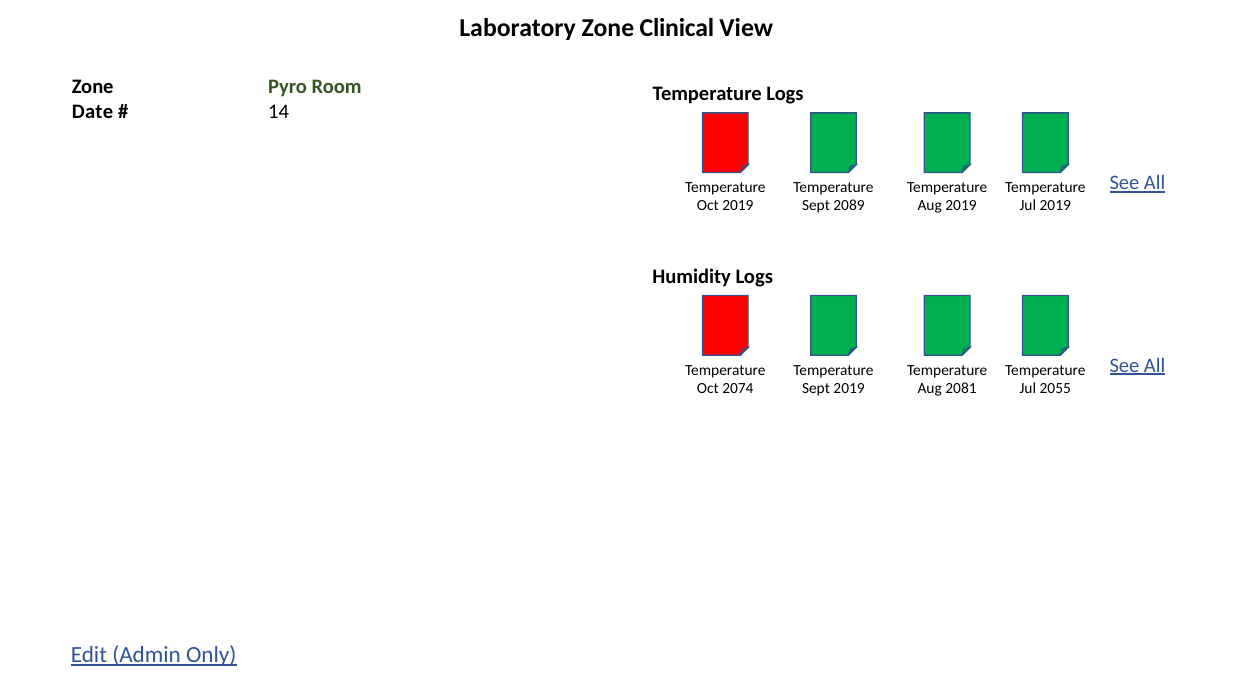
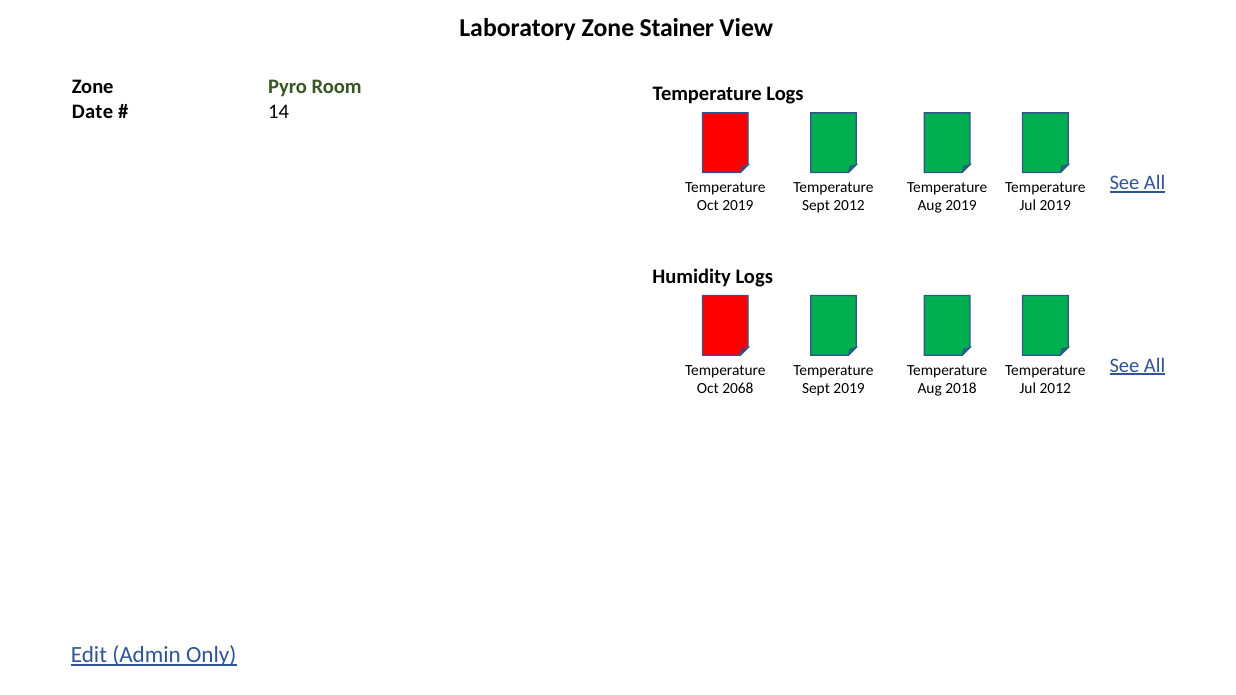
Clinical: Clinical -> Stainer
Sept 2089: 2089 -> 2012
2074: 2074 -> 2068
2081: 2081 -> 2018
Jul 2055: 2055 -> 2012
